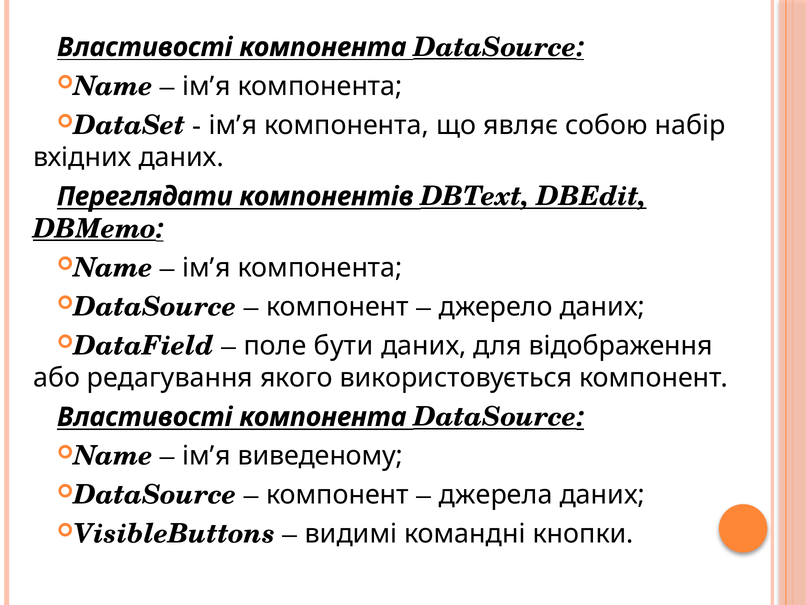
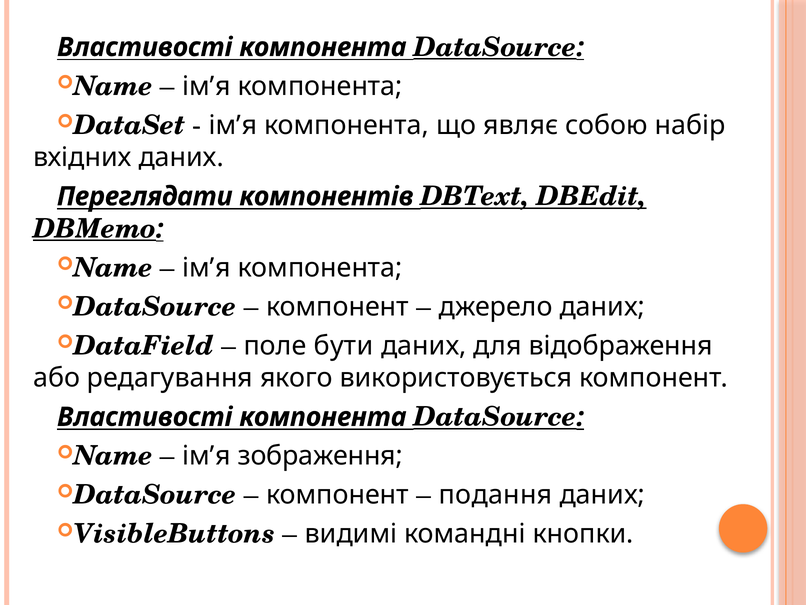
виведеному: виведеному -> зображення
джерела: джерела -> подання
